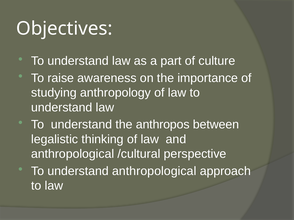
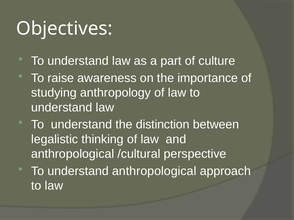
anthropos: anthropos -> distinction
